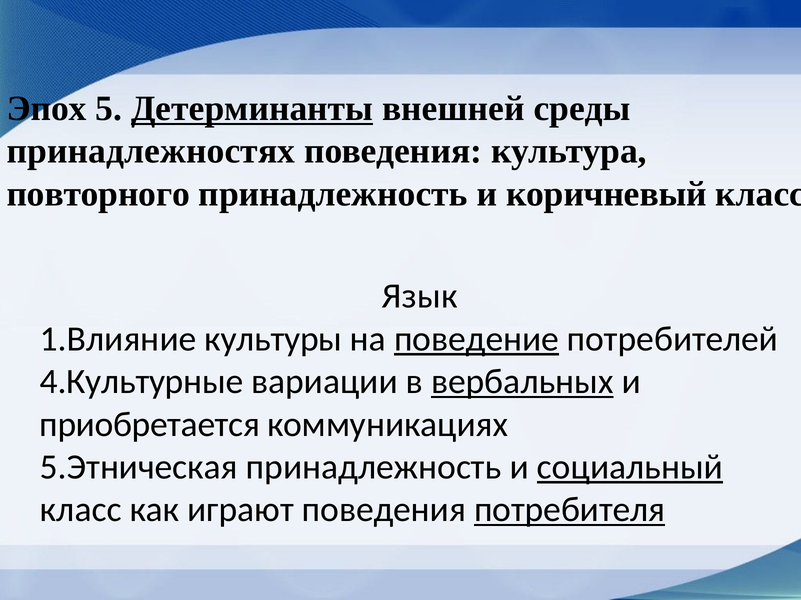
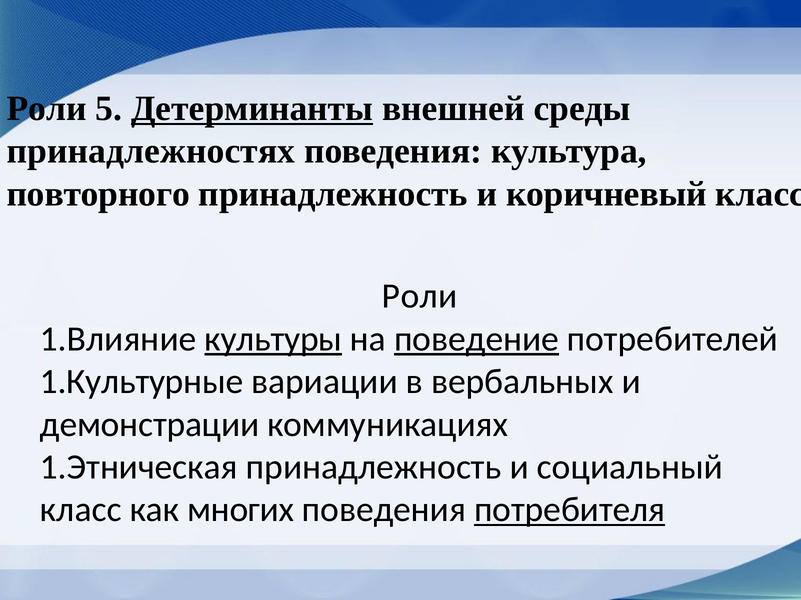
Эпох at (47, 109): Эпох -> Роли
Язык at (420, 297): Язык -> Роли
культуры underline: none -> present
4.Культурные: 4.Культурные -> 1.Культурные
вербальных underline: present -> none
приобретается: приобретается -> демонстрации
5.Этническая: 5.Этническая -> 1.Этническая
социальный underline: present -> none
играют: играют -> многих
